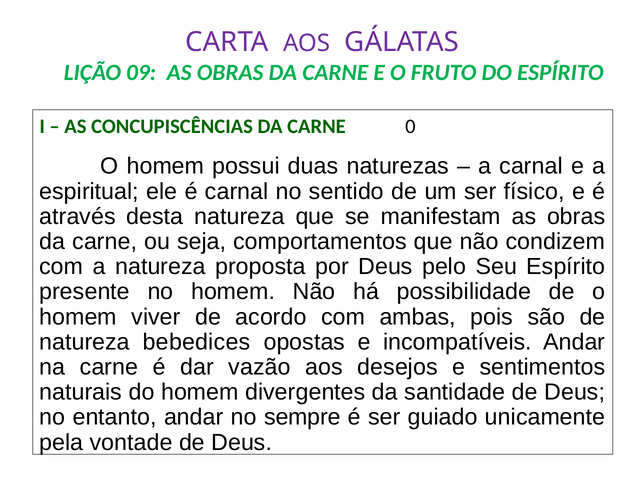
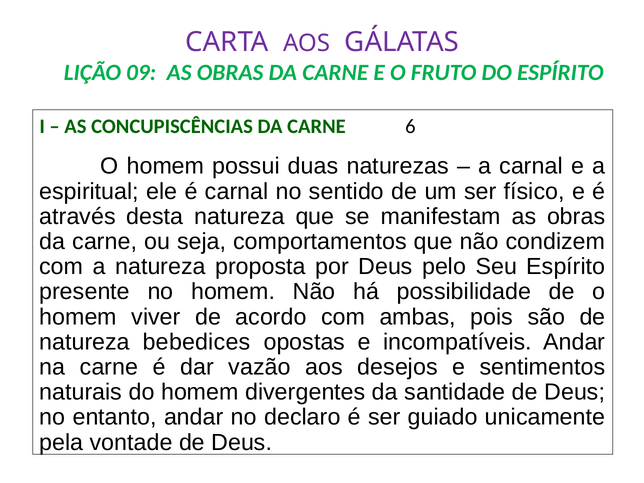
0: 0 -> 6
sempre: sempre -> declaro
